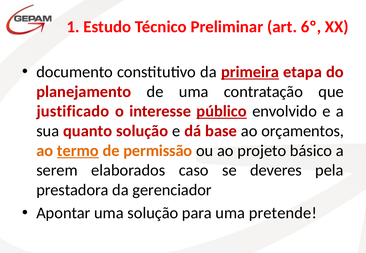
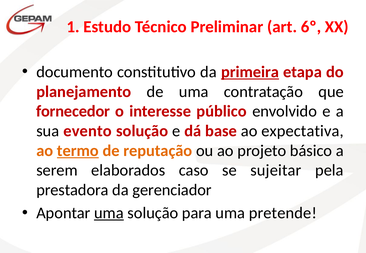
justificado: justificado -> fornecedor
público underline: present -> none
quanto: quanto -> evento
orçamentos: orçamentos -> expectativa
permissão: permissão -> reputação
deveres: deveres -> sujeitar
uma at (109, 213) underline: none -> present
